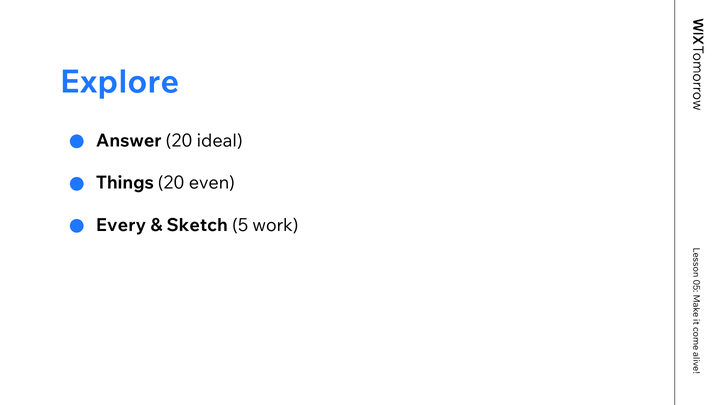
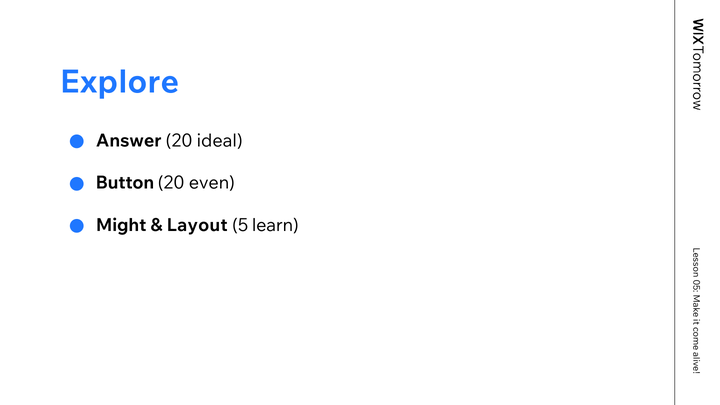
Things: Things -> Button
Every: Every -> Might
Sketch: Sketch -> Layout
work: work -> learn
